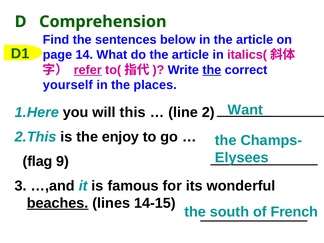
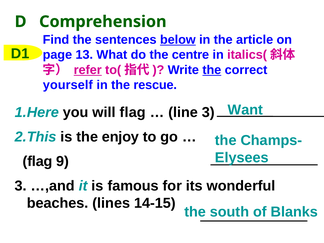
below underline: none -> present
14: 14 -> 13
do the article: article -> centre
places: places -> rescue
will this: this -> flag
line 2: 2 -> 3
beaches underline: present -> none
French: French -> Blanks
